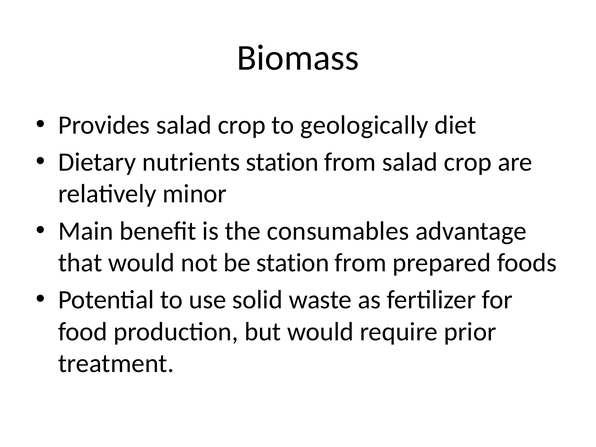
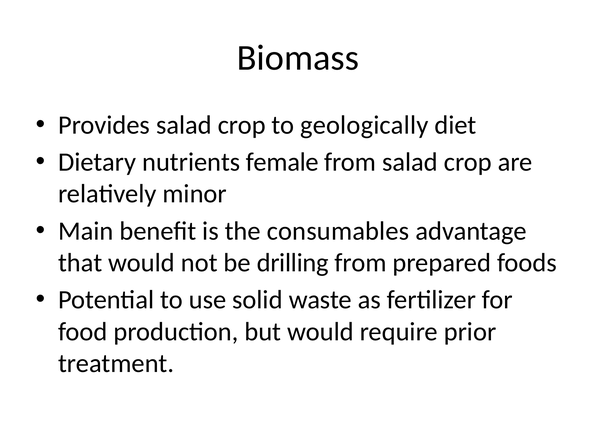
nutrients station: station -> female
be station: station -> drilling
